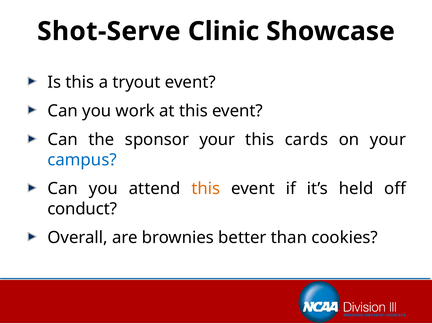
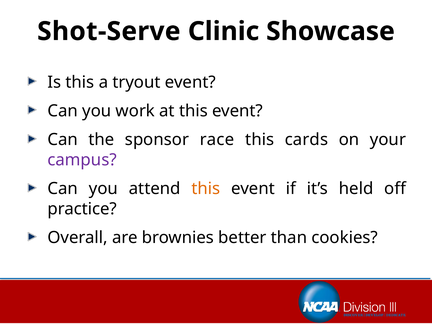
sponsor your: your -> race
campus colour: blue -> purple
conduct: conduct -> practice
